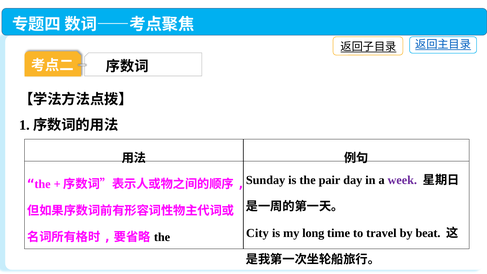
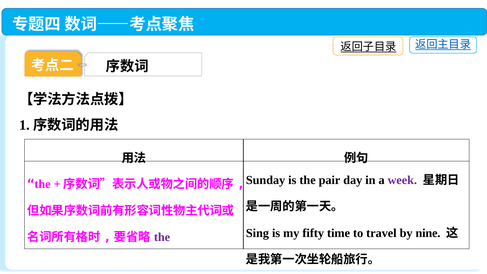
City: City -> Sing
long: long -> fifty
beat: beat -> nine
the at (162, 237) colour: black -> purple
